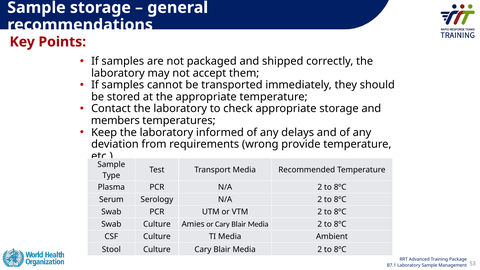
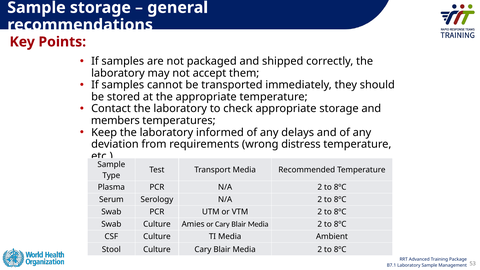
provide: provide -> distress
